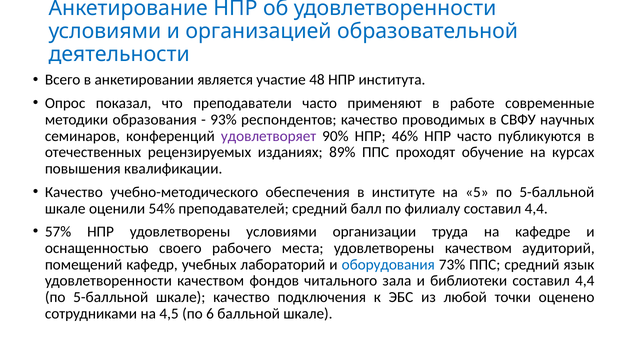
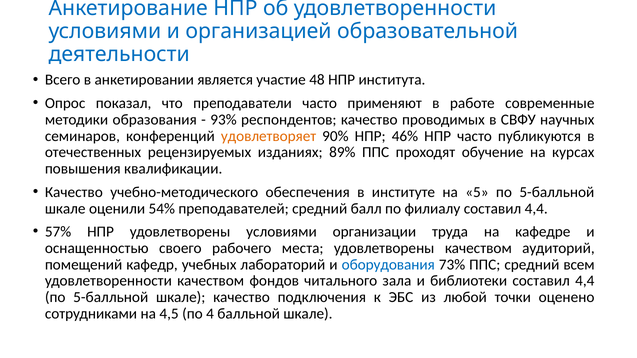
удовлетворяет colour: purple -> orange
язык: язык -> всем
6: 6 -> 4
